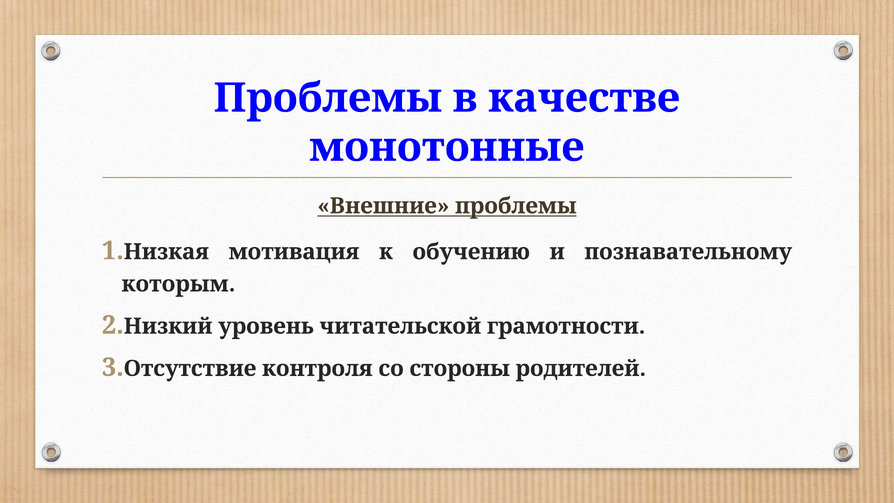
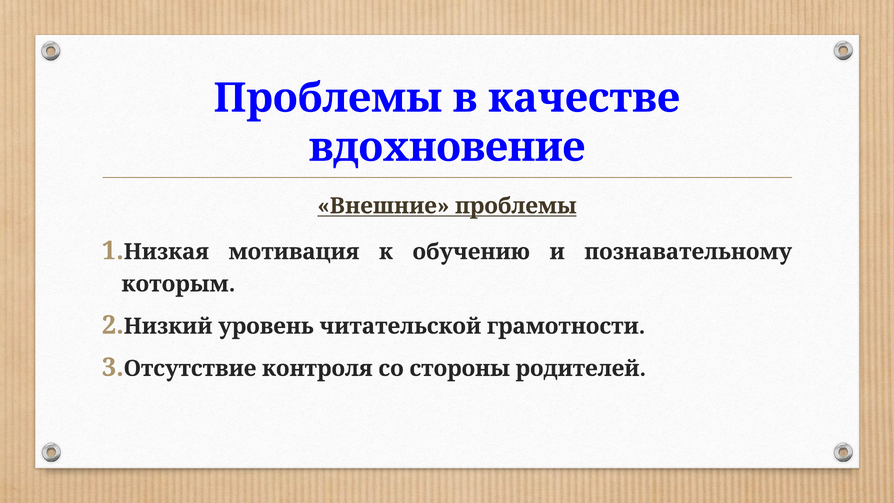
монотонные: монотонные -> вдохновение
